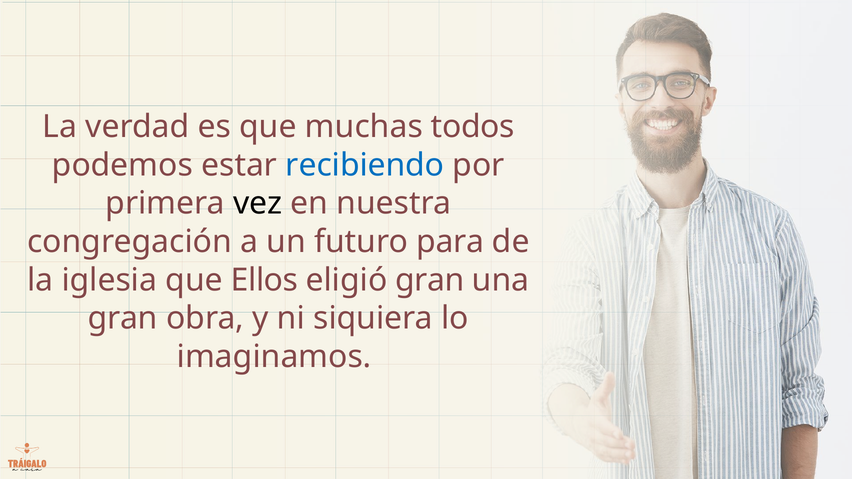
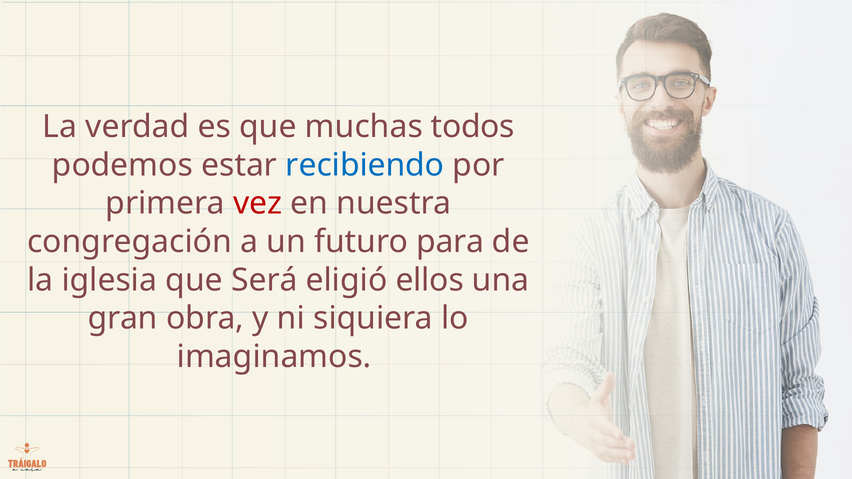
vez colour: black -> red
Ellos: Ellos -> Será
eligió gran: gran -> ellos
